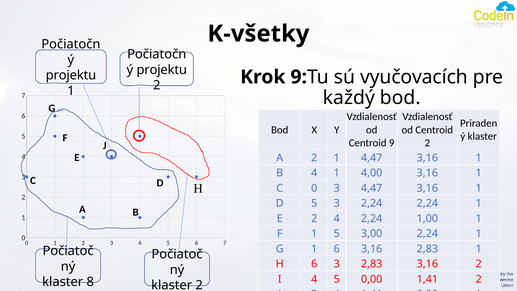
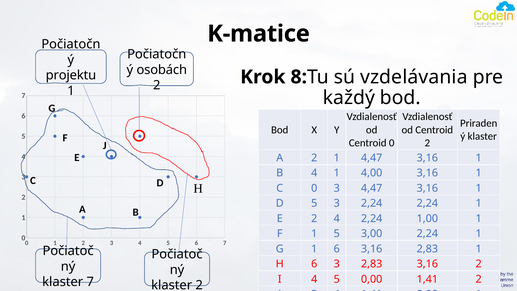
K-všetky: K-všetky -> K-matice
projektu at (162, 70): projektu -> osobách
Krok 9: 9 -> 8
vyučovacích: vyučovacích -> vzdelávania
Centroid 9: 9 -> 0
klaster 8: 8 -> 7
